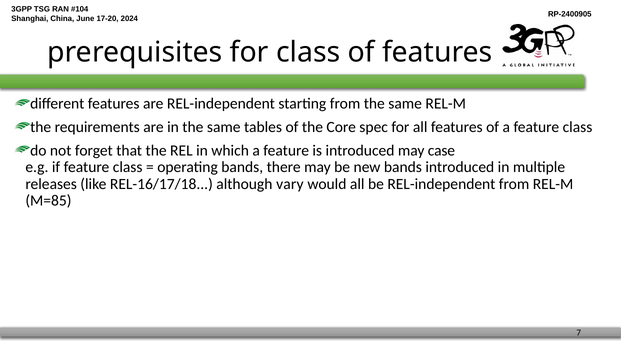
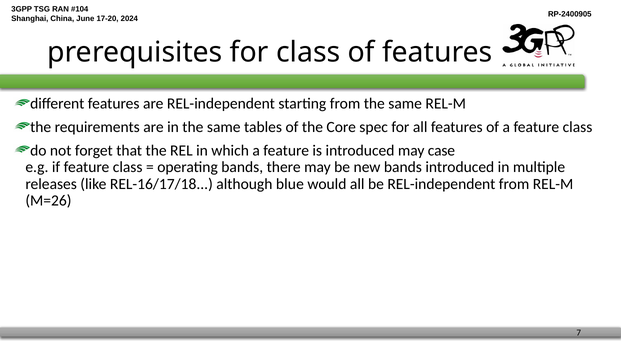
vary: vary -> blue
M=85: M=85 -> M=26
